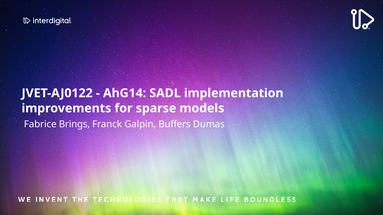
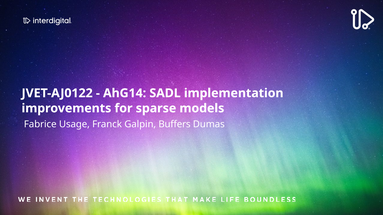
Brings: Brings -> Usage
